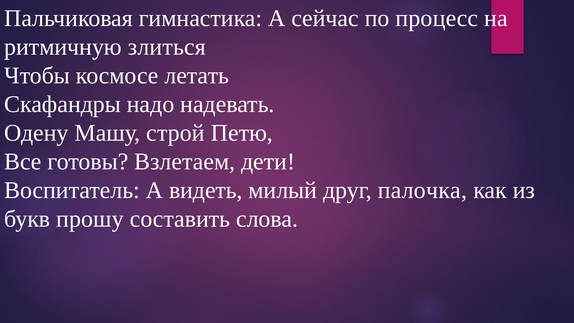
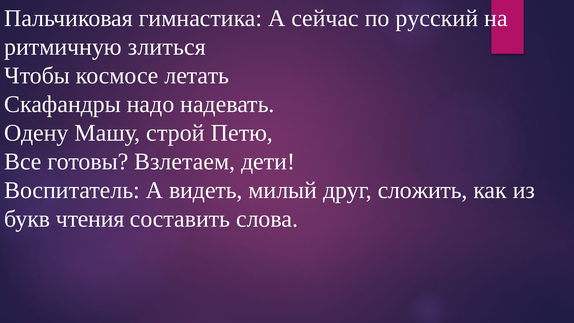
процесс: процесс -> русский
палочка: палочка -> сложить
прошу: прошу -> чтения
